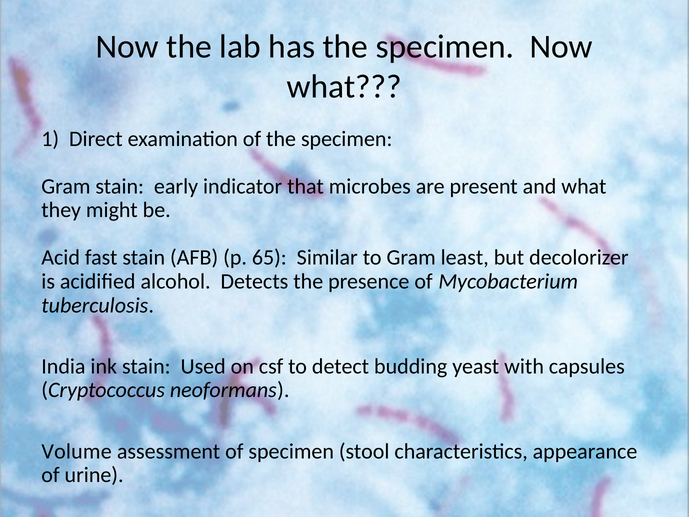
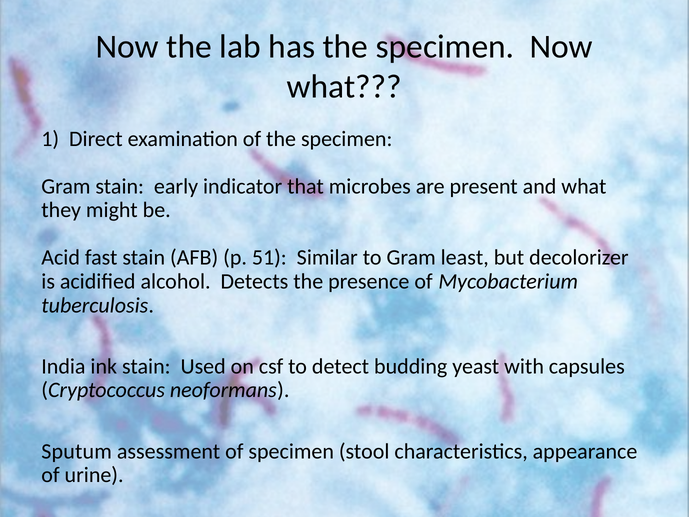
65: 65 -> 51
Volume: Volume -> Sputum
